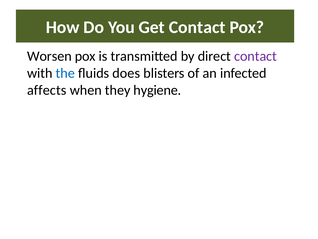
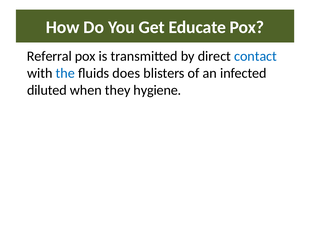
Get Contact: Contact -> Educate
Worsen: Worsen -> Referral
contact at (256, 56) colour: purple -> blue
affects: affects -> diluted
